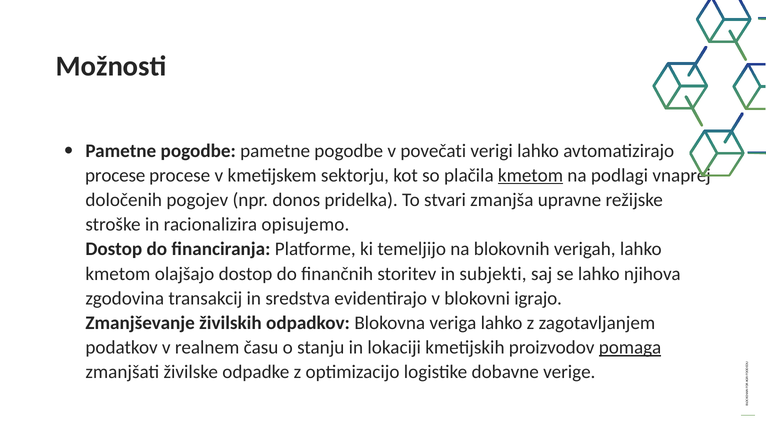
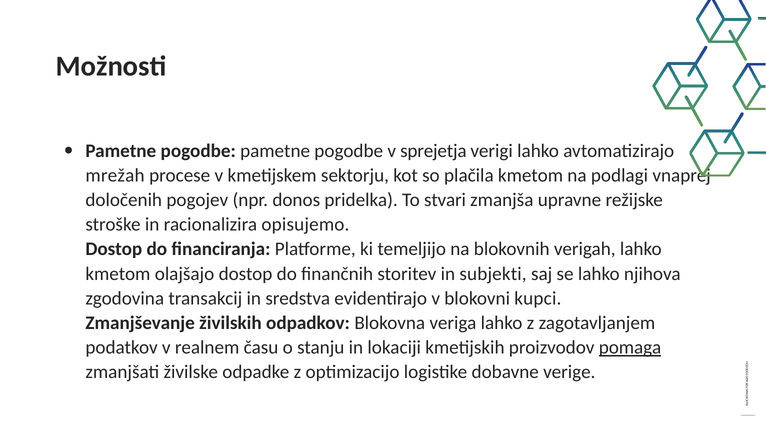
povečati: povečati -> sprejetja
procese at (115, 175): procese -> mrežah
kmetom at (531, 175) underline: present -> none
igrajo: igrajo -> kupci
